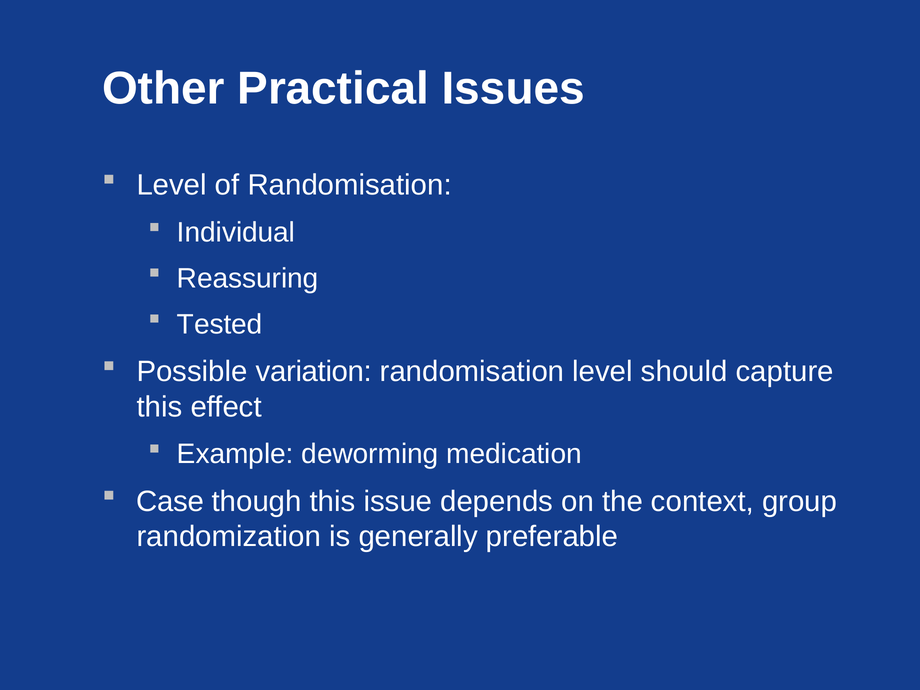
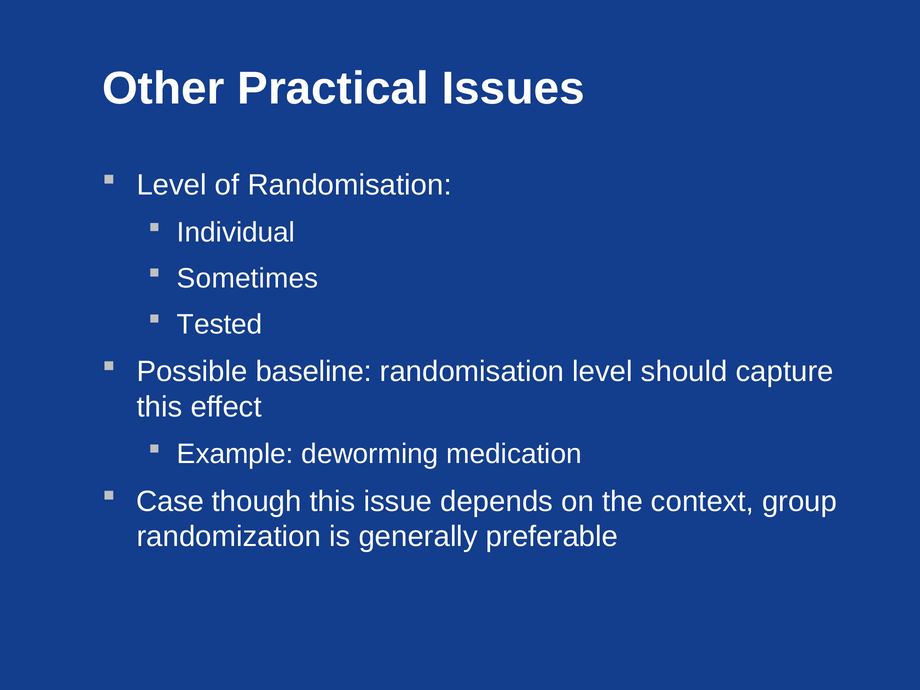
Reassuring: Reassuring -> Sometimes
variation: variation -> baseline
